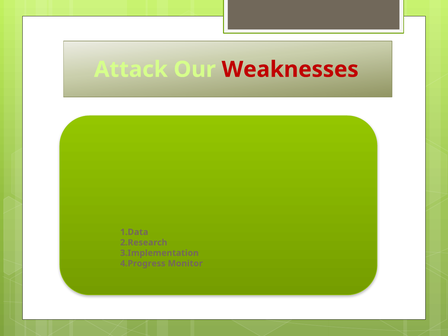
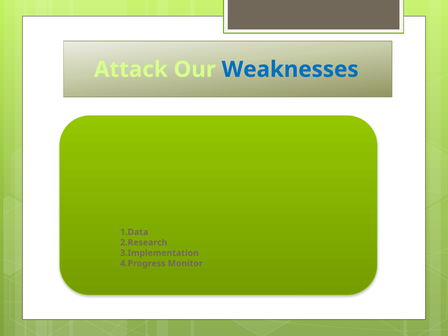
Weaknesses colour: red -> blue
